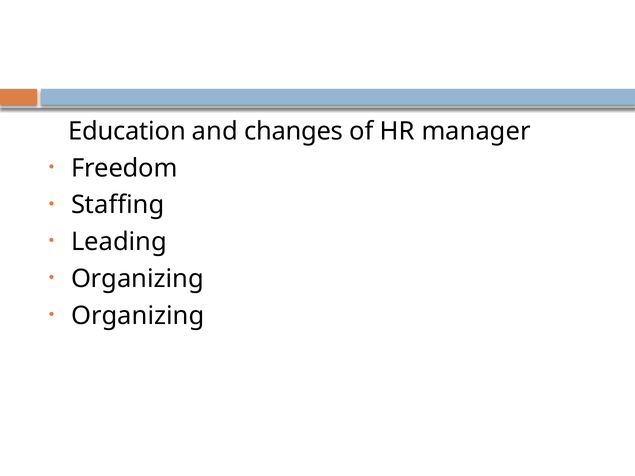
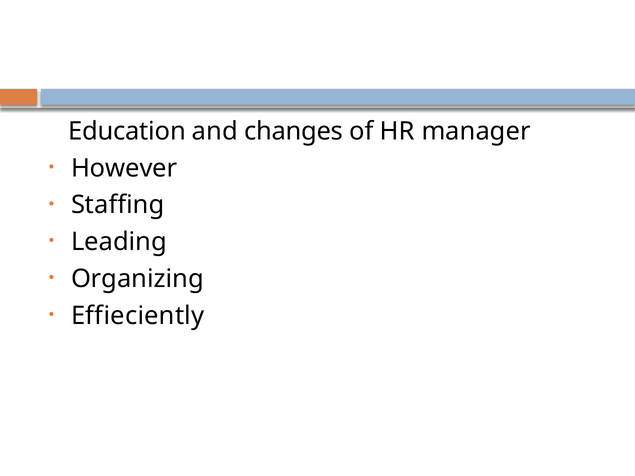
Freedom: Freedom -> However
Organizing at (138, 316): Organizing -> Effieciently
